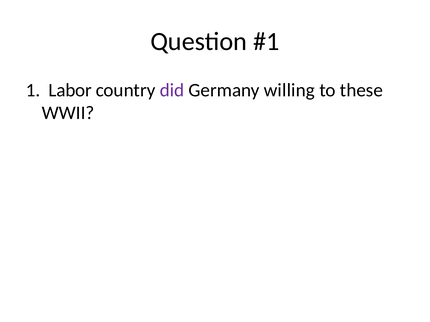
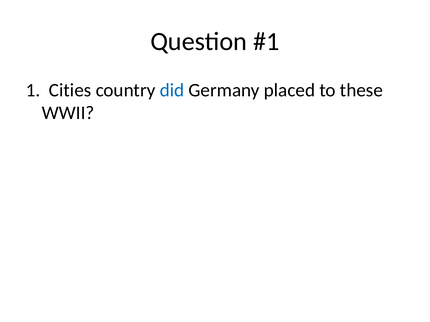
Labor: Labor -> Cities
did colour: purple -> blue
willing: willing -> placed
